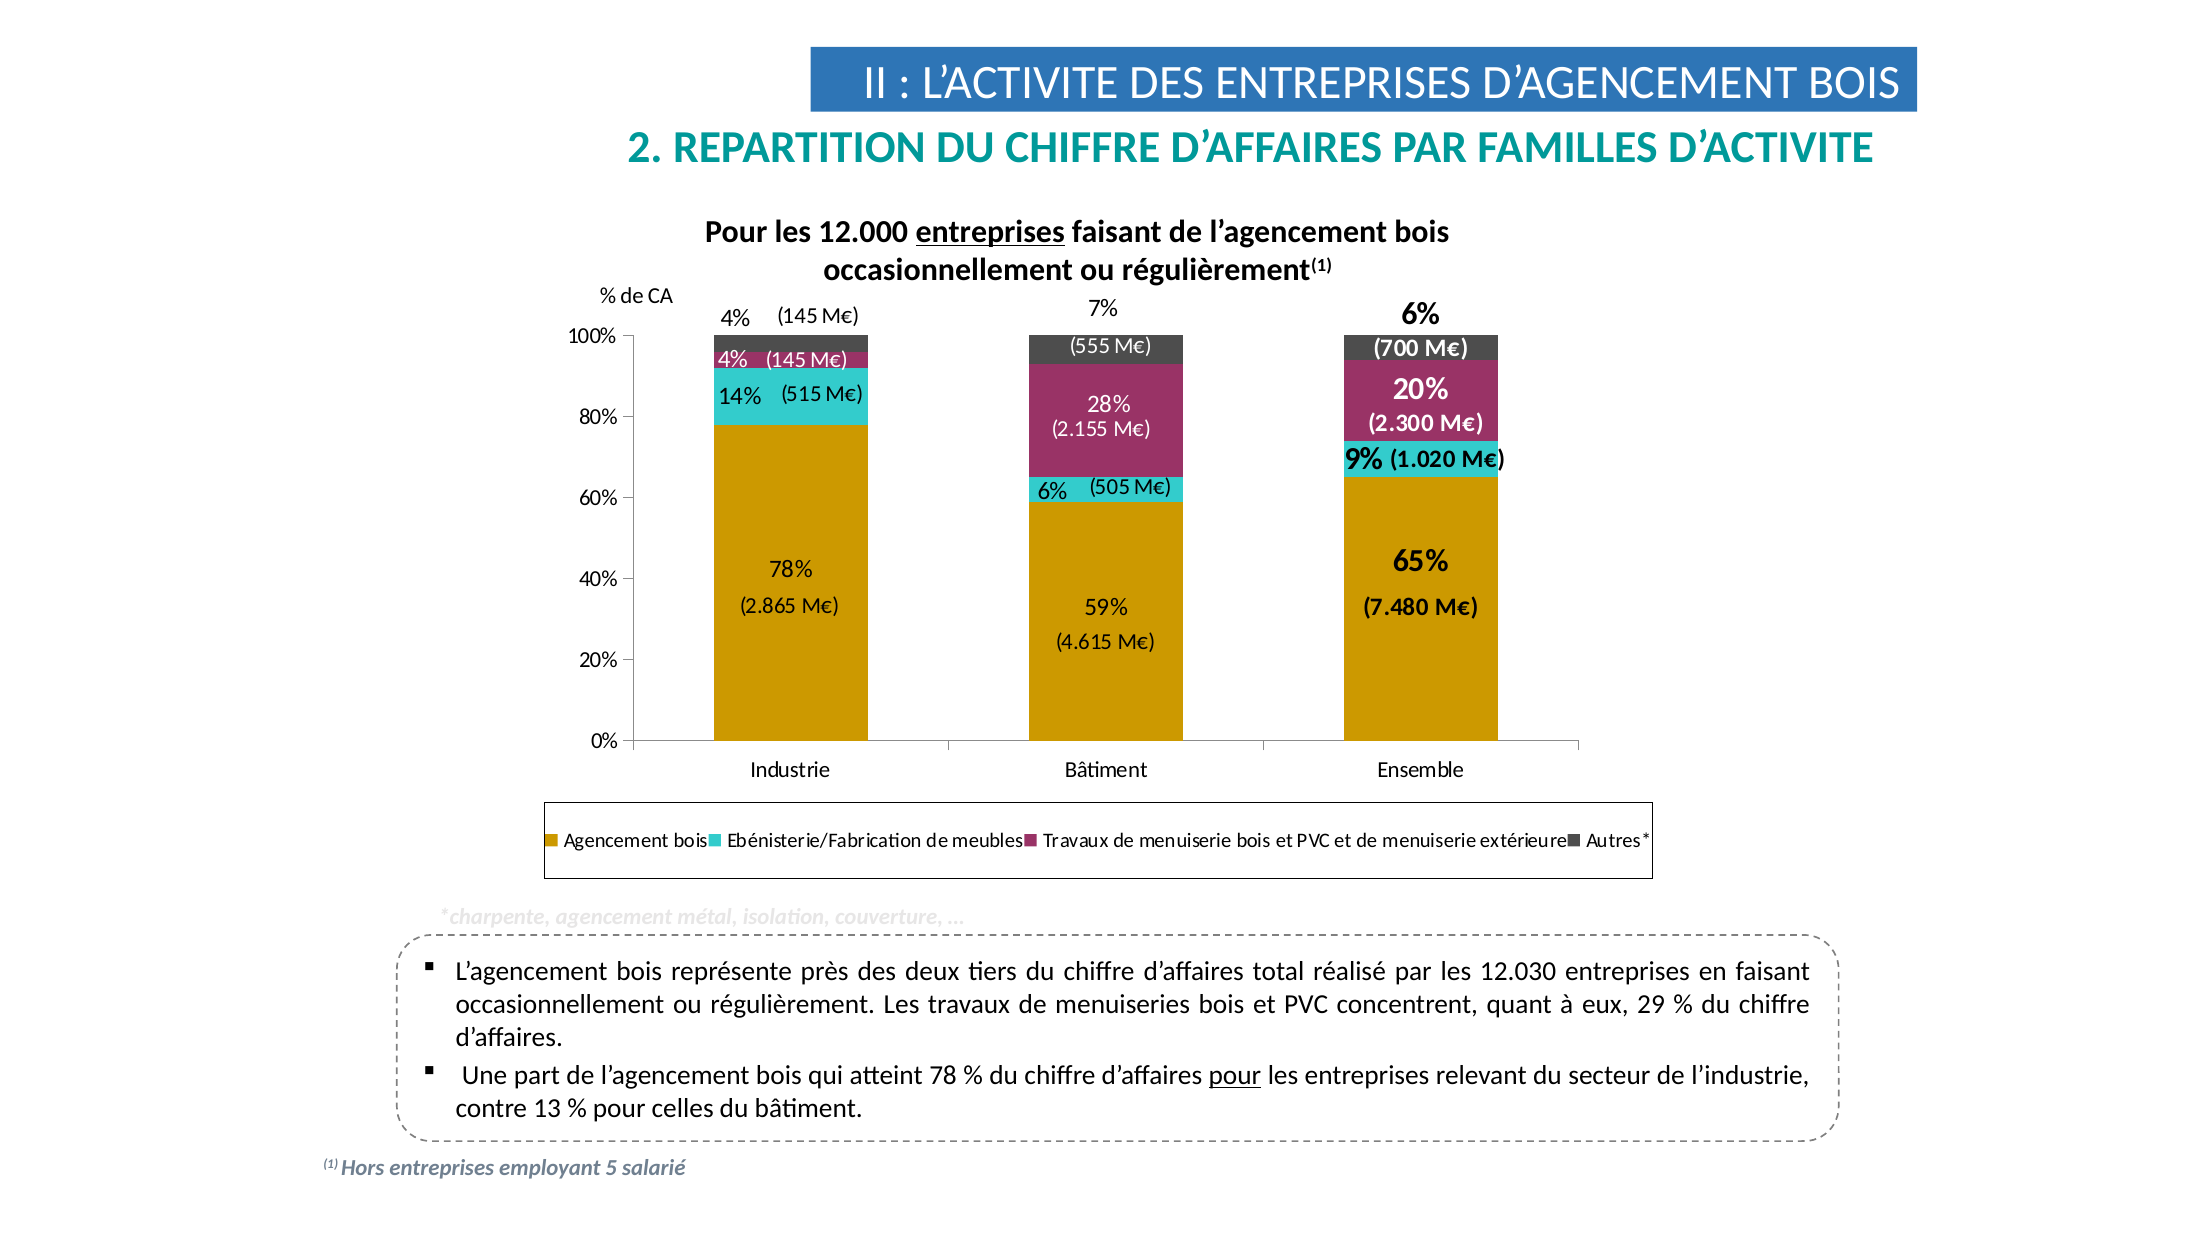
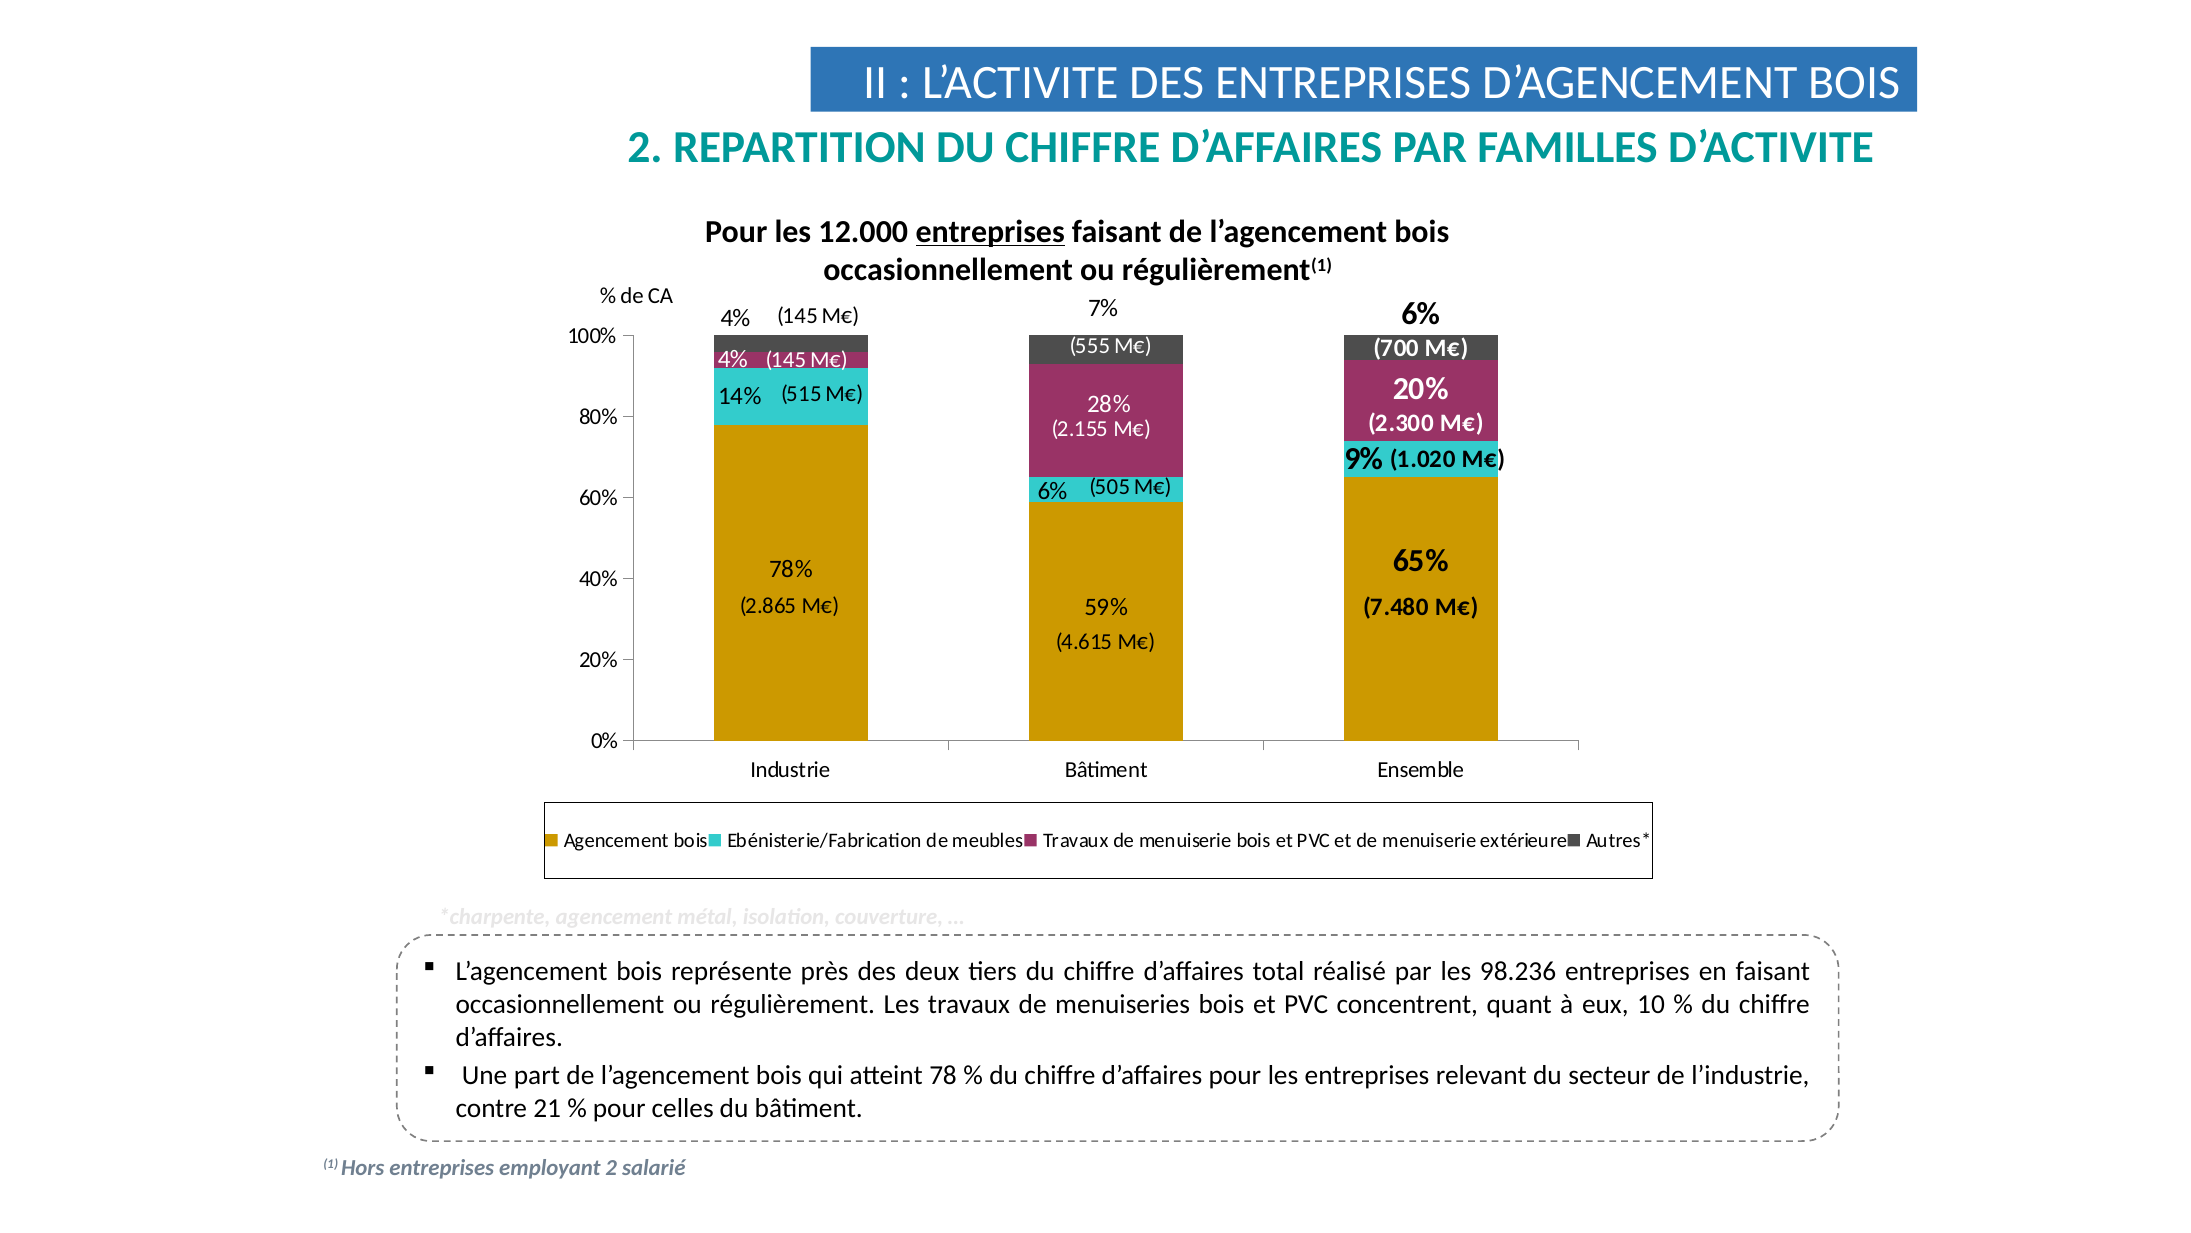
12.030: 12.030 -> 98.236
29: 29 -> 10
pour at (1235, 1075) underline: present -> none
13: 13 -> 21
employant 5: 5 -> 2
